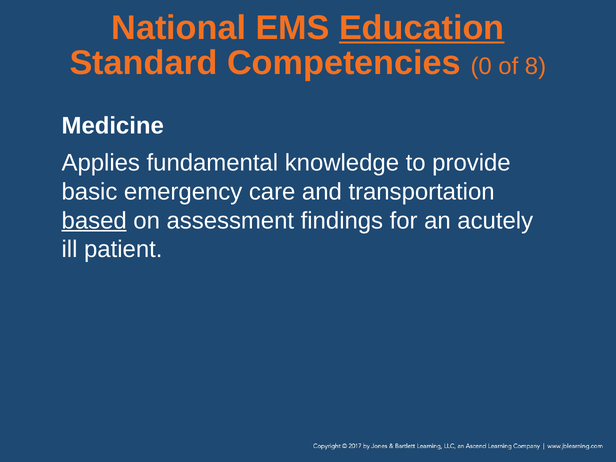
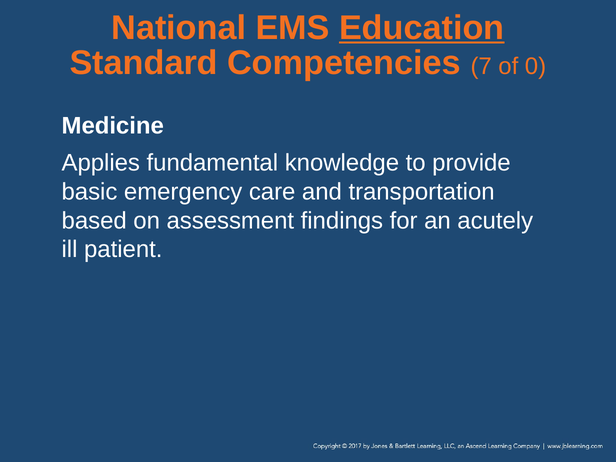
0: 0 -> 7
8: 8 -> 0
based underline: present -> none
